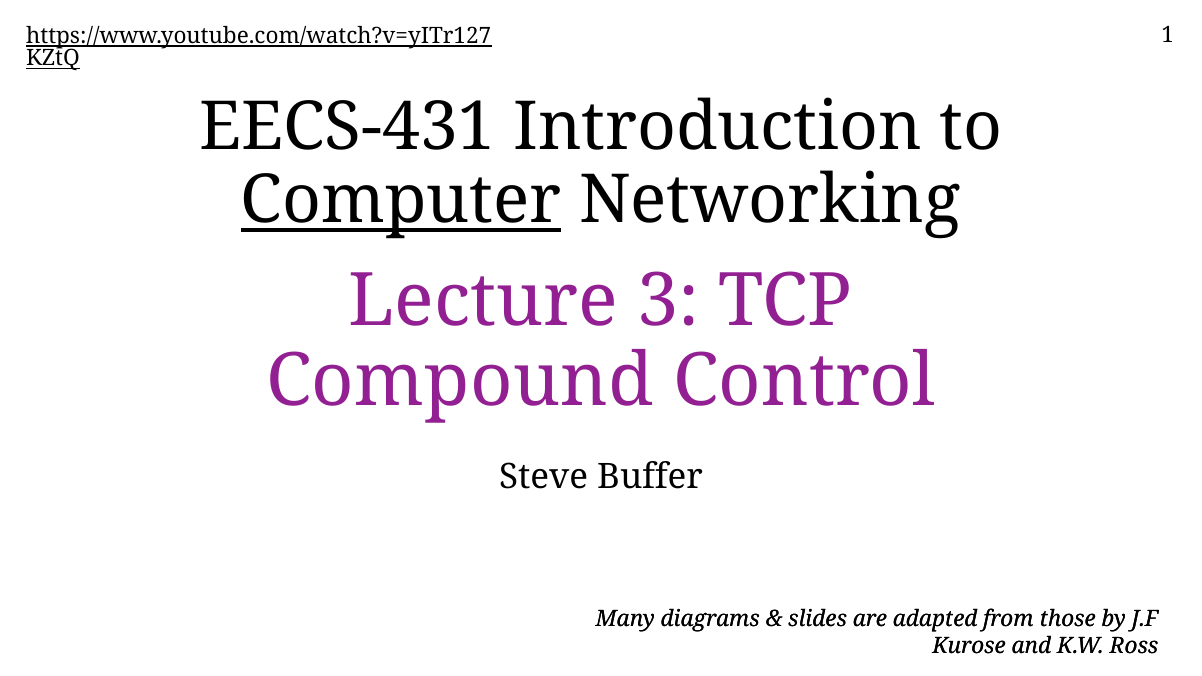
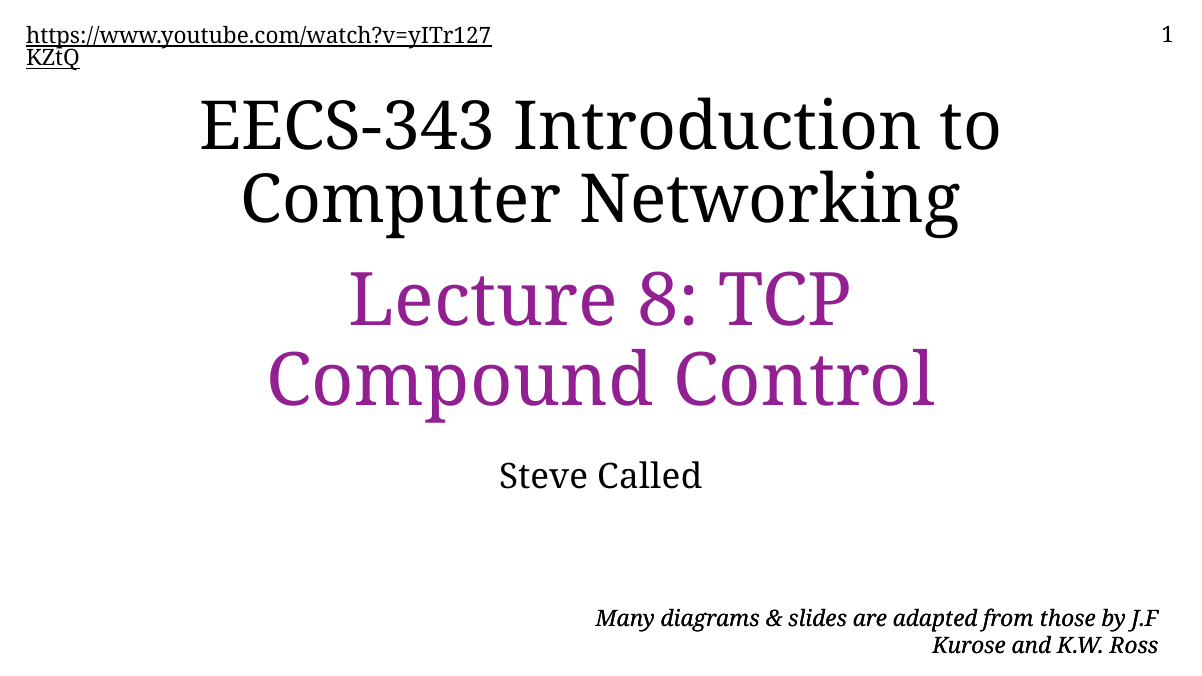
EECS-431: EECS-431 -> EECS-343
Computer underline: present -> none
3: 3 -> 8
Buffer: Buffer -> Called
